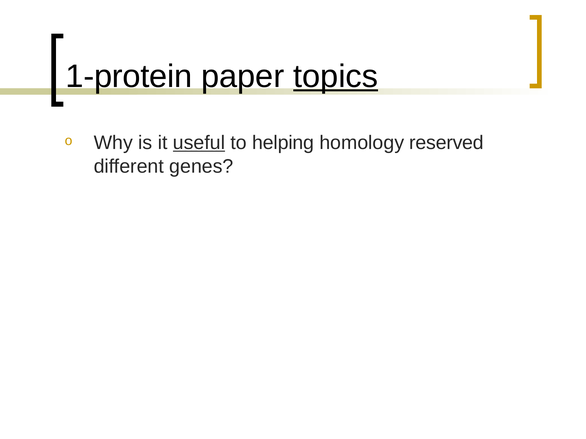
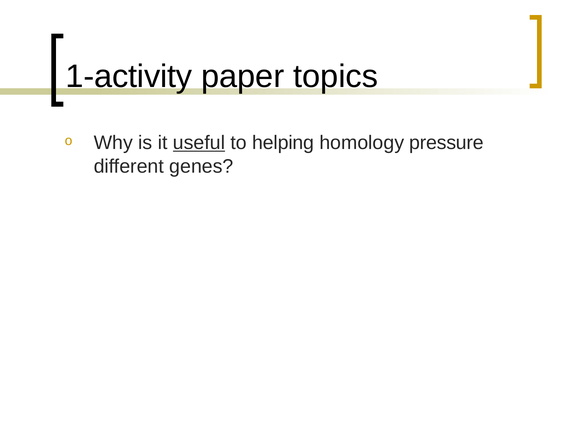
1-protein: 1-protein -> 1-activity
topics underline: present -> none
reserved: reserved -> pressure
